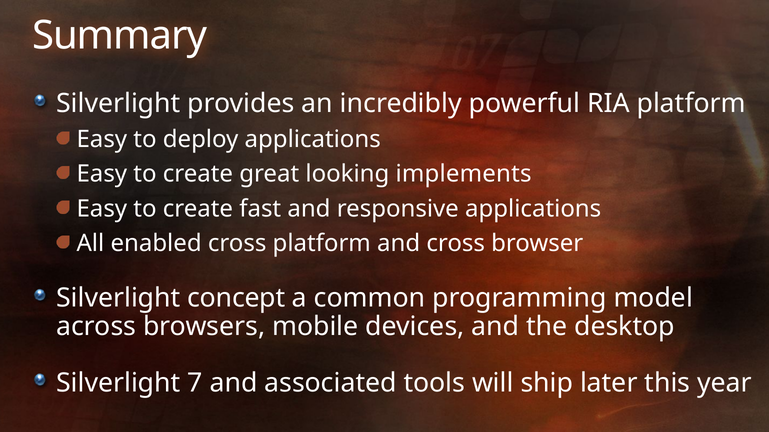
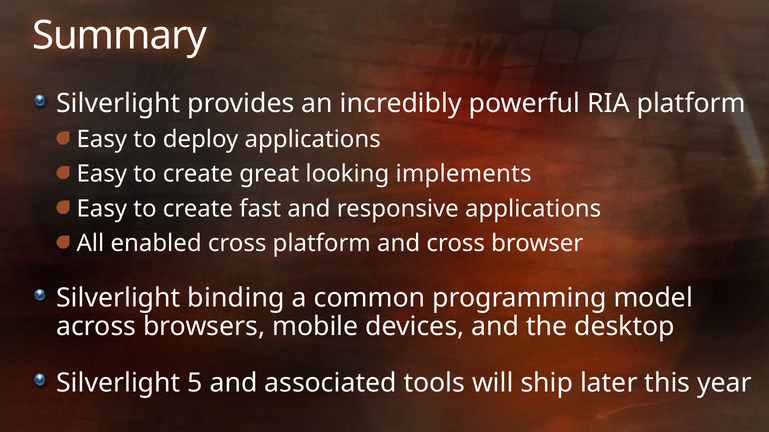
concept: concept -> binding
7: 7 -> 5
